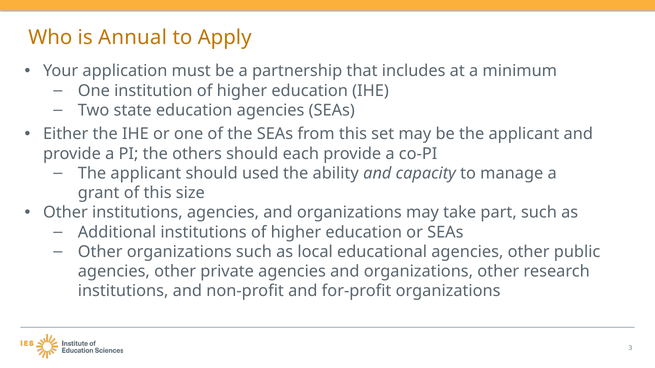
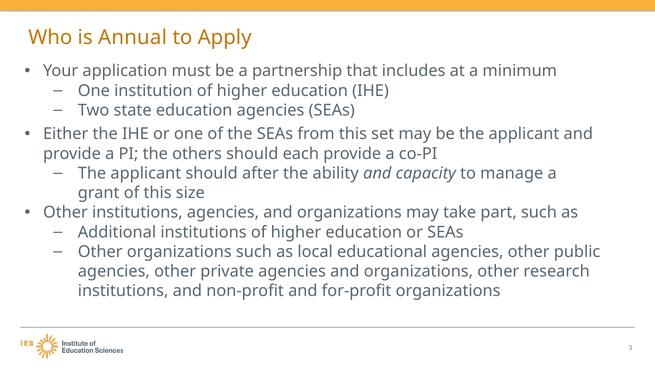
used: used -> after
